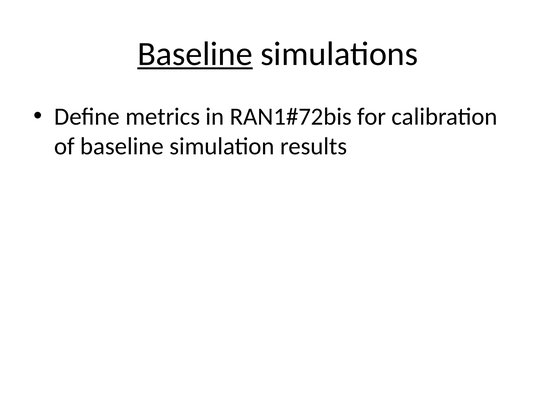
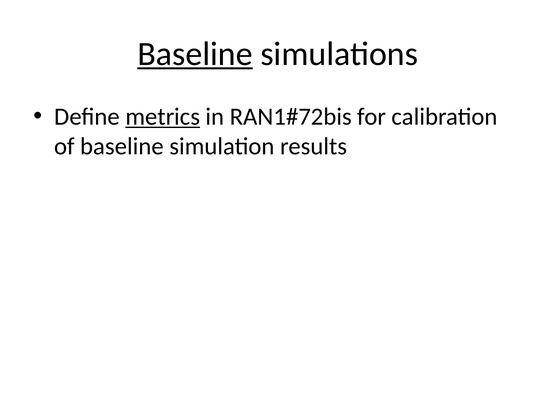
metrics underline: none -> present
